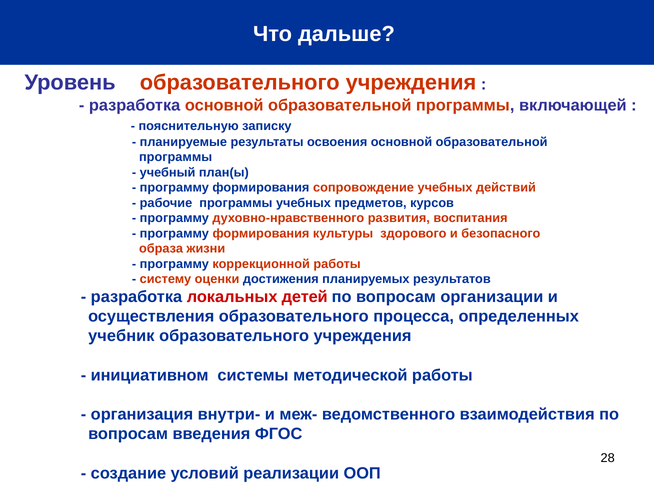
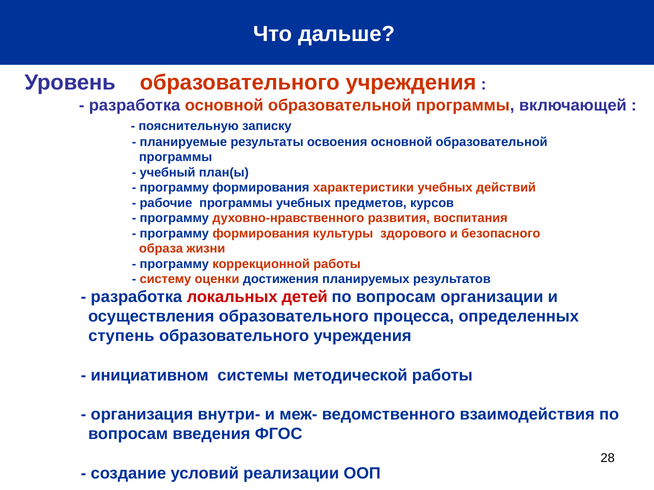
сопровождение: сопровождение -> характеристики
учебник: учебник -> ступень
